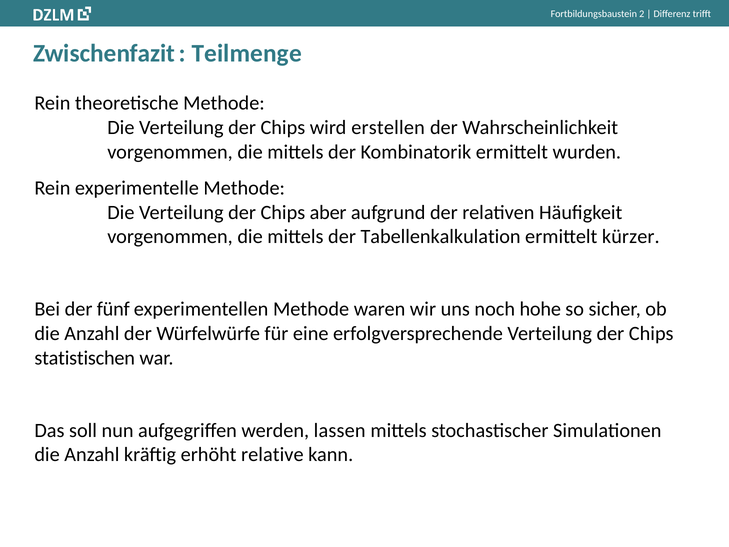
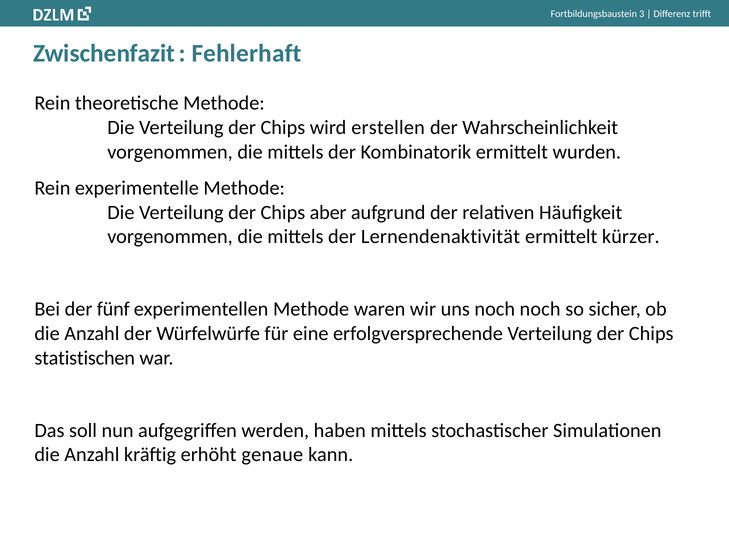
2: 2 -> 3
Teilmenge: Teilmenge -> Fehlerhaft
Tabellenkalkulation: Tabellenkalkulation -> Lernendenaktivität
noch hohe: hohe -> noch
lassen: lassen -> haben
relative: relative -> genaue
